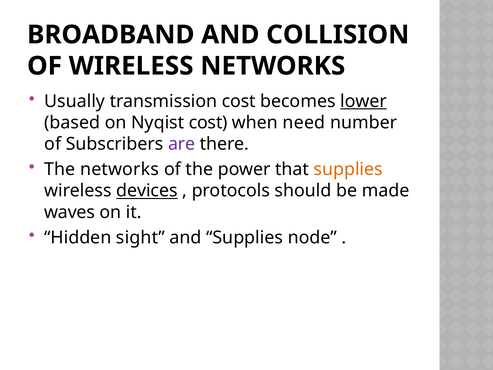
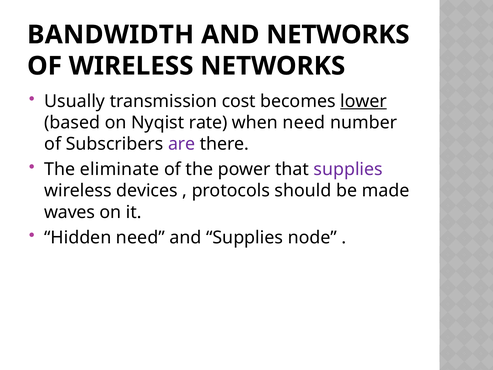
BROADBAND: BROADBAND -> BANDWIDTH
AND COLLISION: COLLISION -> NETWORKS
Nyqist cost: cost -> rate
The networks: networks -> eliminate
supplies at (348, 169) colour: orange -> purple
devices underline: present -> none
Hidden sight: sight -> need
